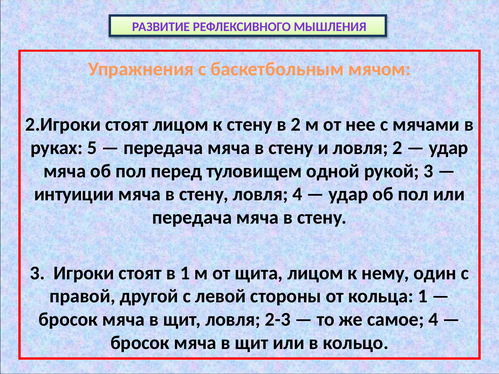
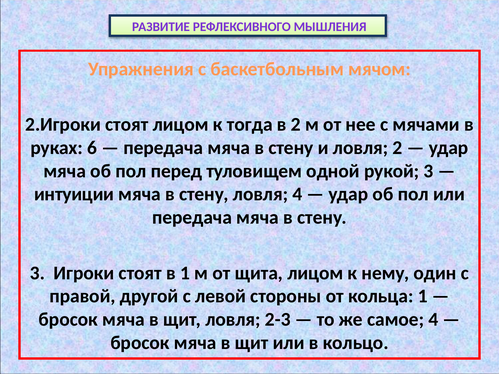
к стену: стену -> тогда
5: 5 -> 6
